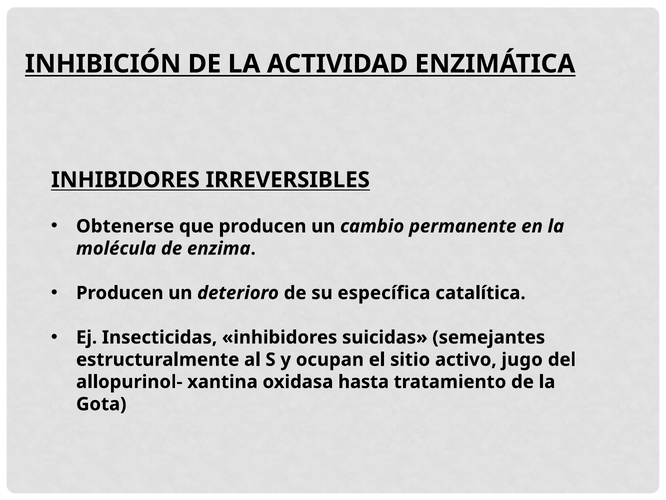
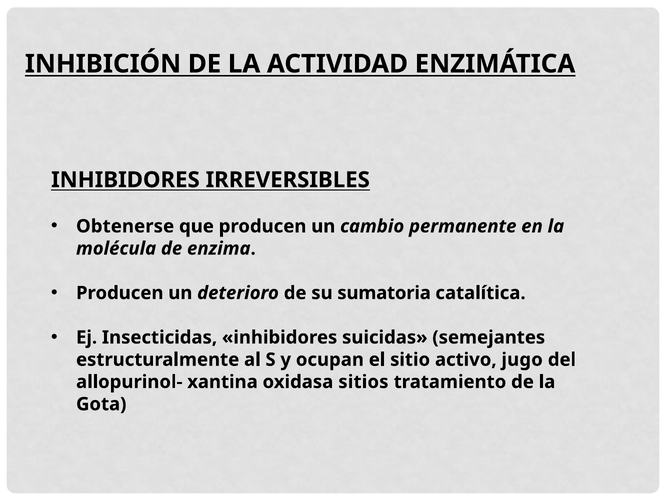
específica: específica -> sumatoria
hasta: hasta -> sitios
